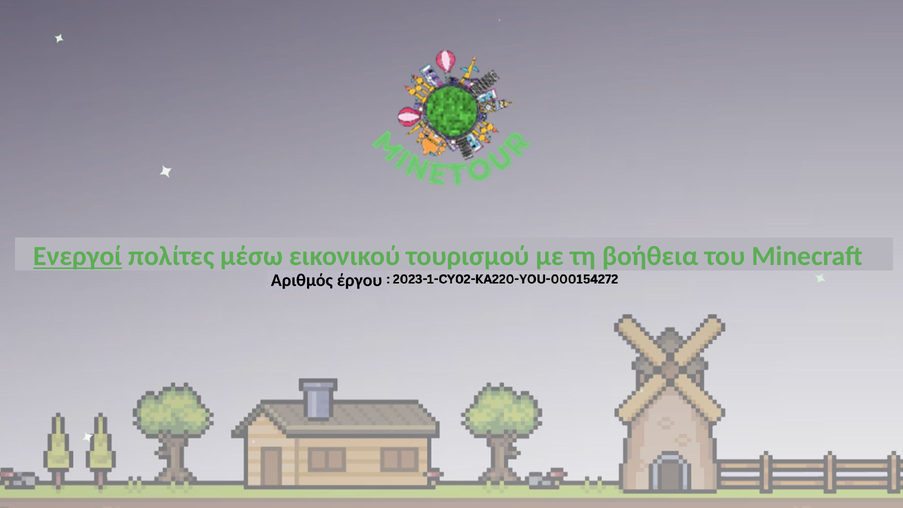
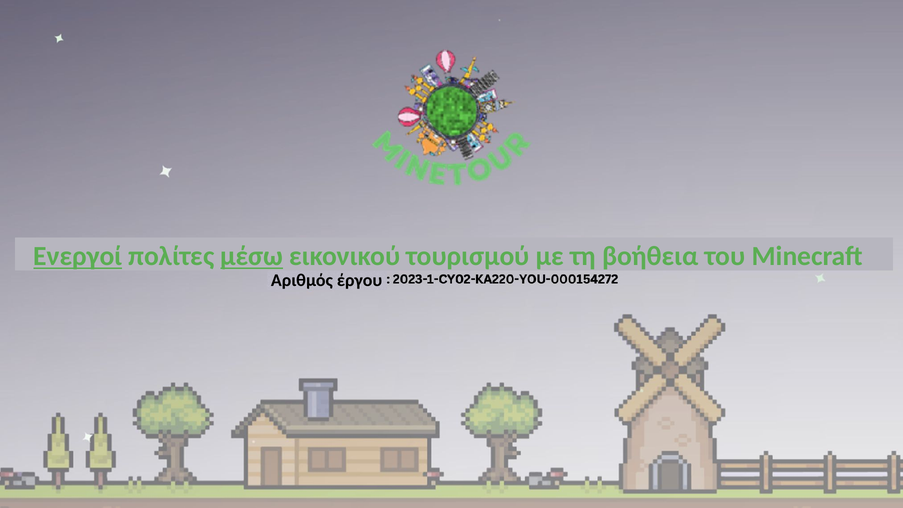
μέσω underline: none -> present
